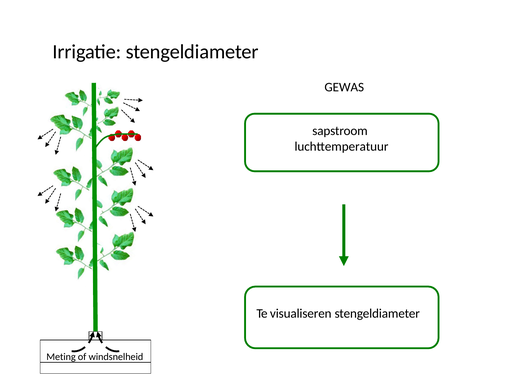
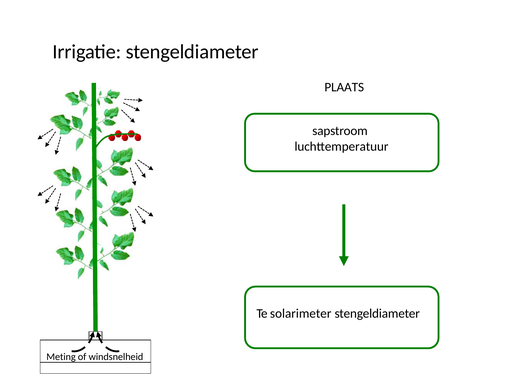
GEWAS: GEWAS -> PLAATS
visualiseren: visualiseren -> solarimeter
